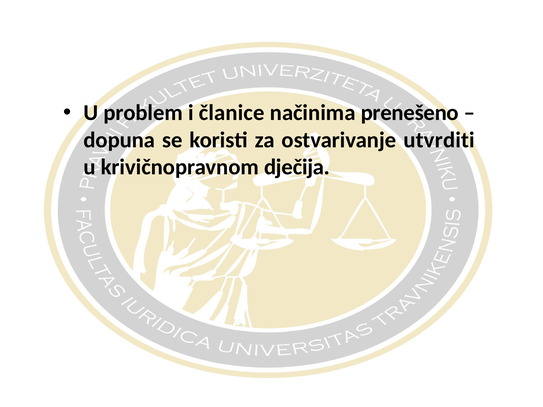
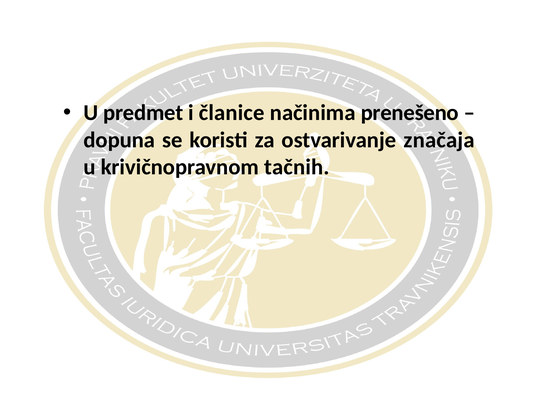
problem: problem -> predmet
utvrditi: utvrditi -> značaja
dječija: dječija -> tačnih
